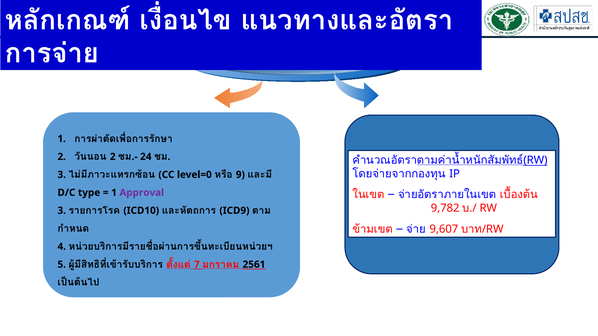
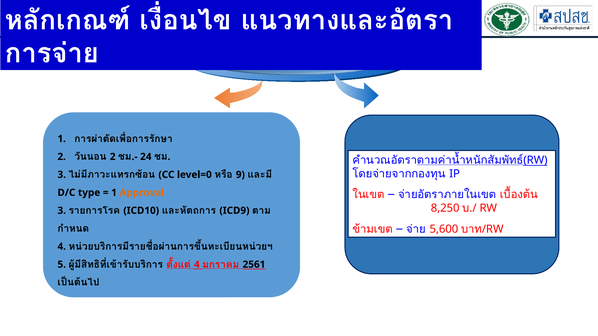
Approval colour: purple -> orange
9,782: 9,782 -> 8,250
9,607: 9,607 -> 5,600
7 at (197, 265): 7 -> 4
